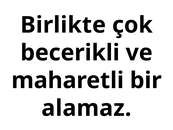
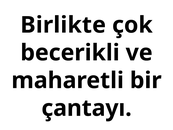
alamaz: alamaz -> çantayı
